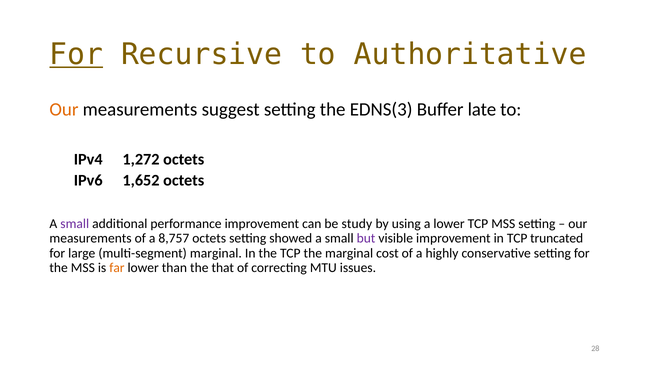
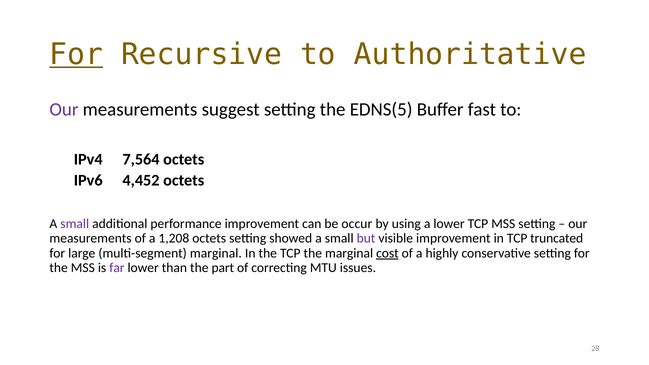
Our at (64, 110) colour: orange -> purple
EDNS(3: EDNS(3 -> EDNS(5
late: late -> fast
1,272: 1,272 -> 7,564
1,652: 1,652 -> 4,452
study: study -> occur
8,757: 8,757 -> 1,208
cost underline: none -> present
far colour: orange -> purple
that: that -> part
